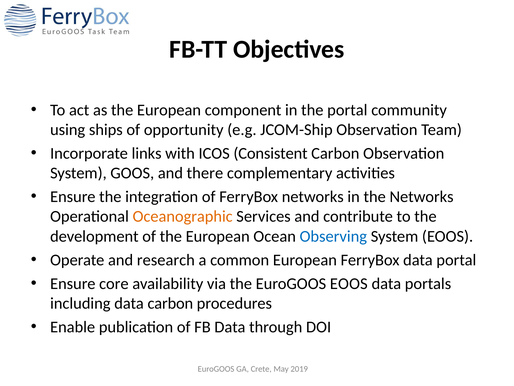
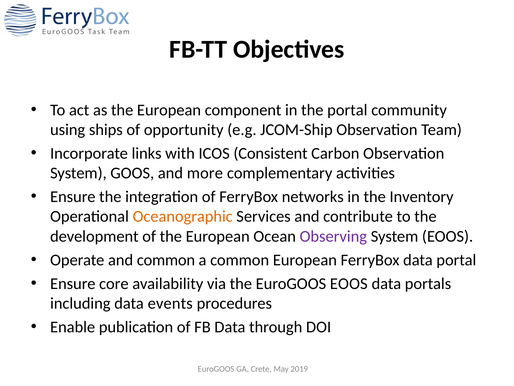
there: there -> more
the Networks: Networks -> Inventory
Observing colour: blue -> purple
and research: research -> common
data carbon: carbon -> events
